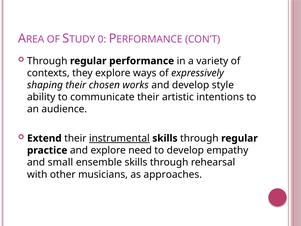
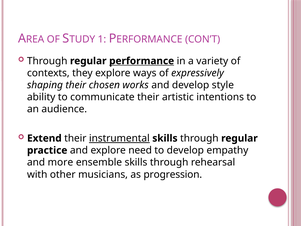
0: 0 -> 1
performance underline: none -> present
small: small -> more
approaches: approaches -> progression
